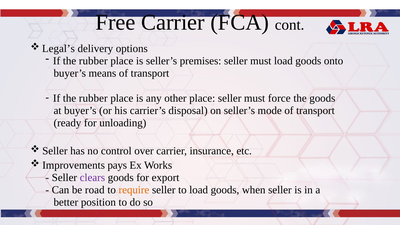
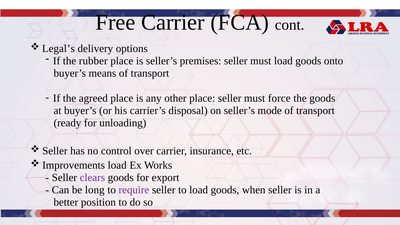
rubber at (93, 98): rubber -> agreed
Improvements pays: pays -> load
road: road -> long
require colour: orange -> purple
